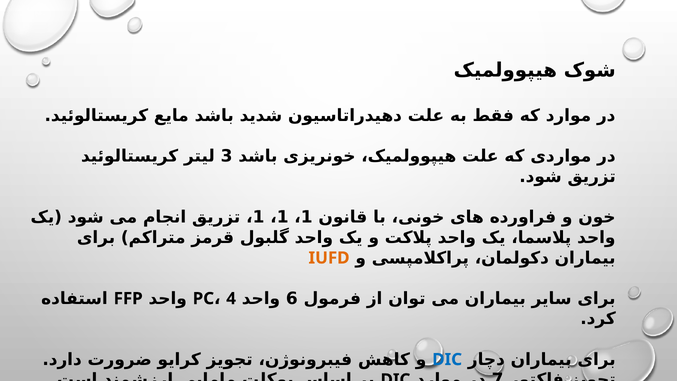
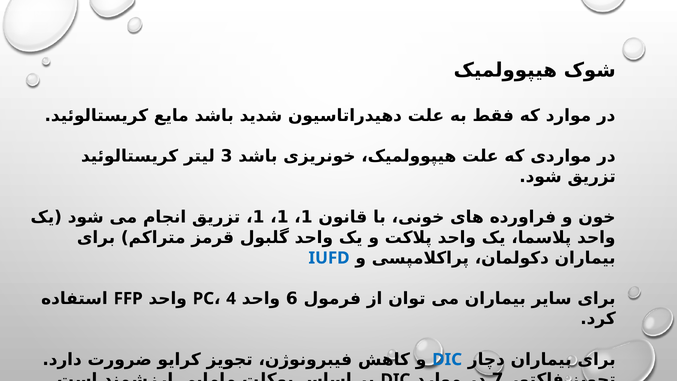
IUFD colour: orange -> blue
